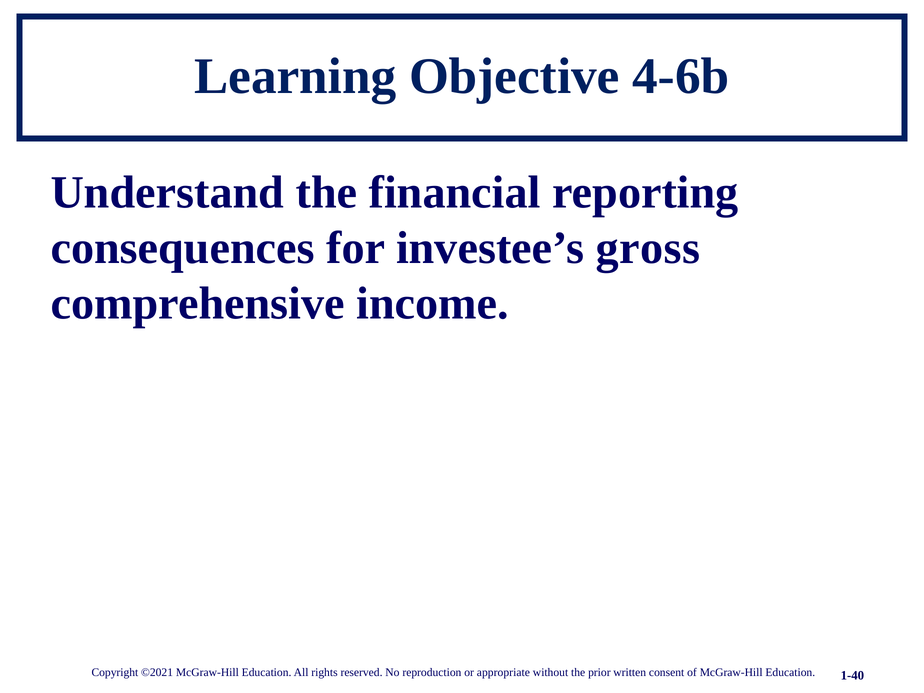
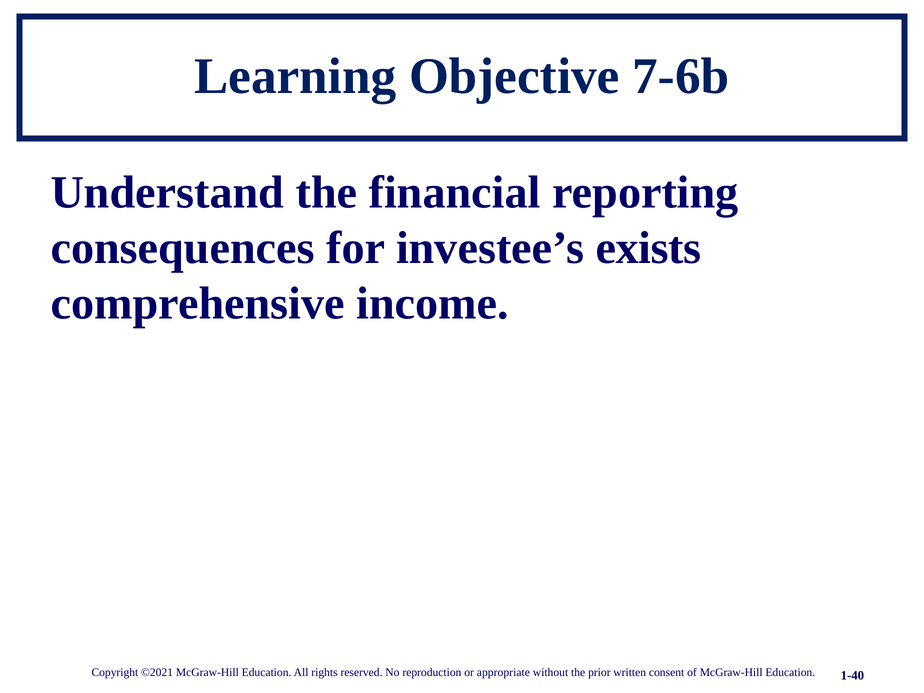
4-6b: 4-6b -> 7-6b
gross: gross -> exists
